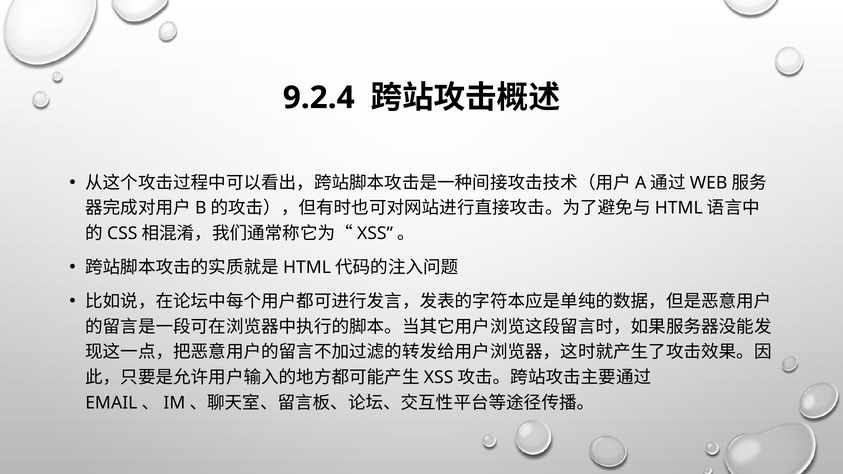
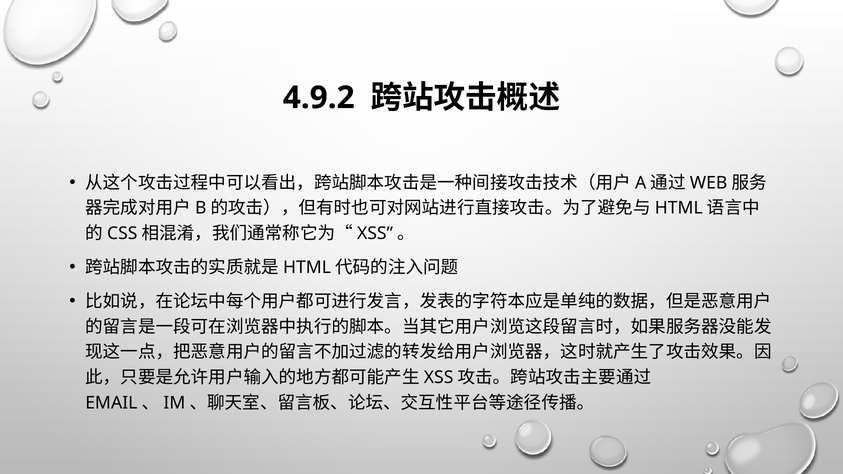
9.2.4: 9.2.4 -> 4.9.2
